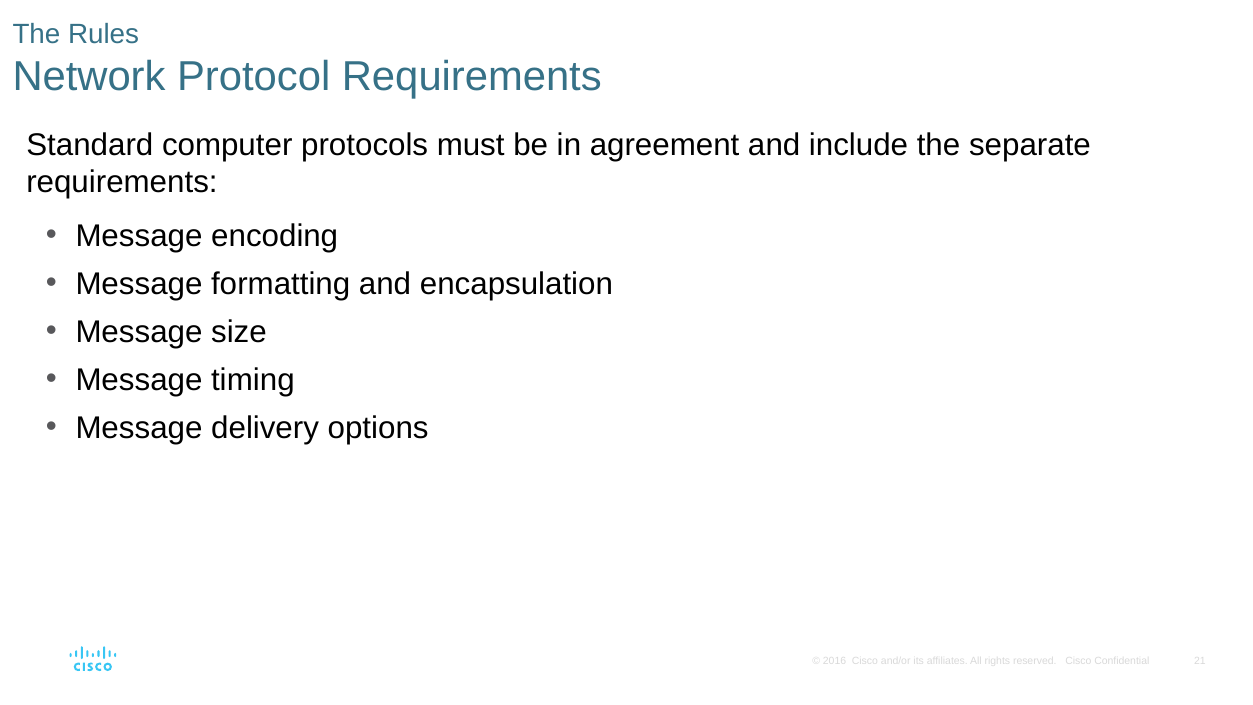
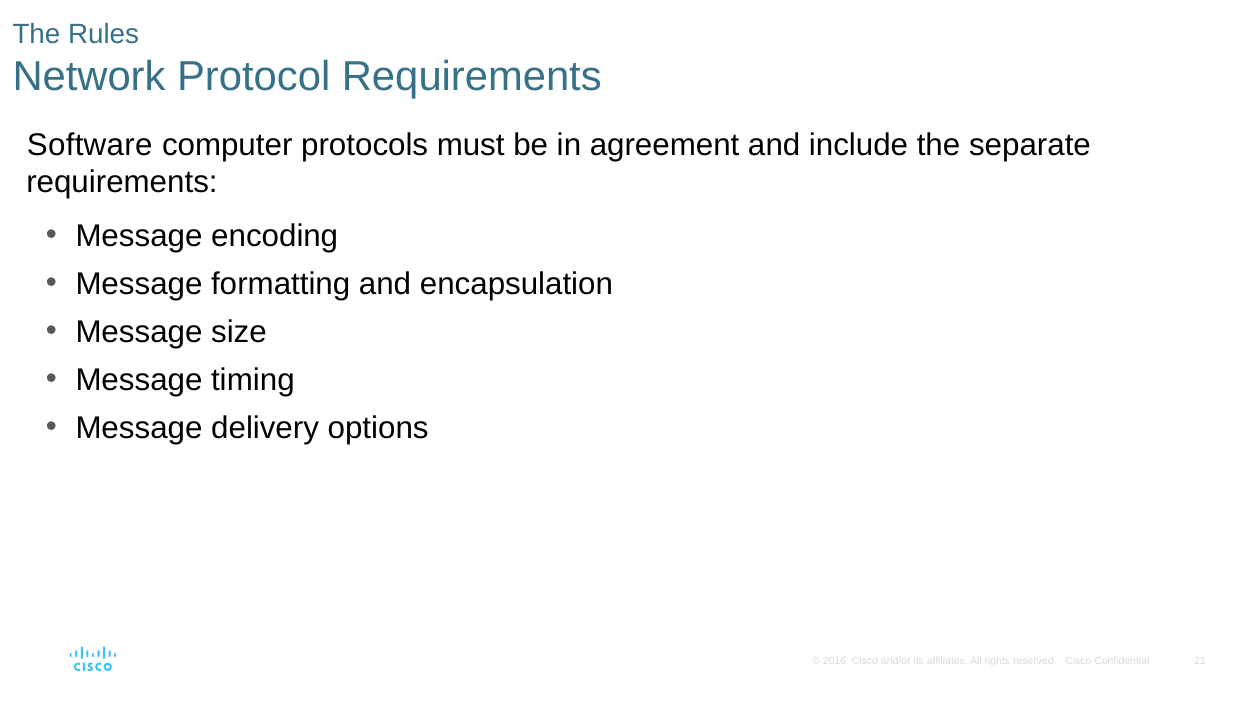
Standard: Standard -> Software
